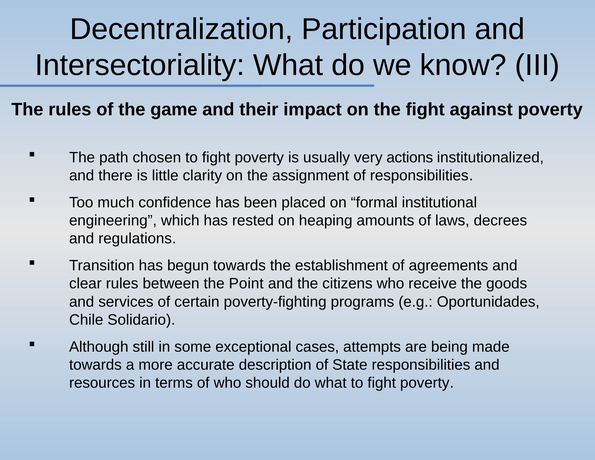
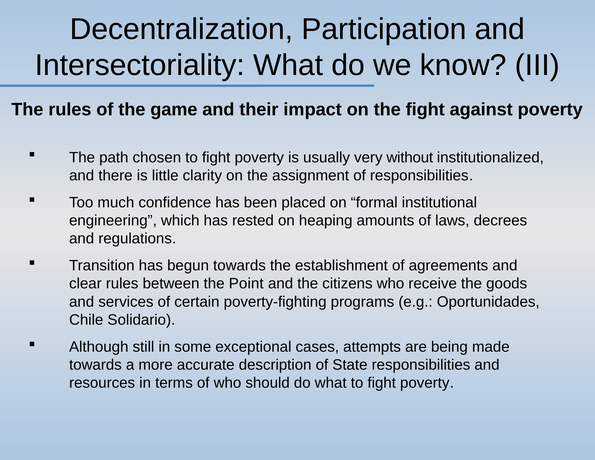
actions: actions -> without
